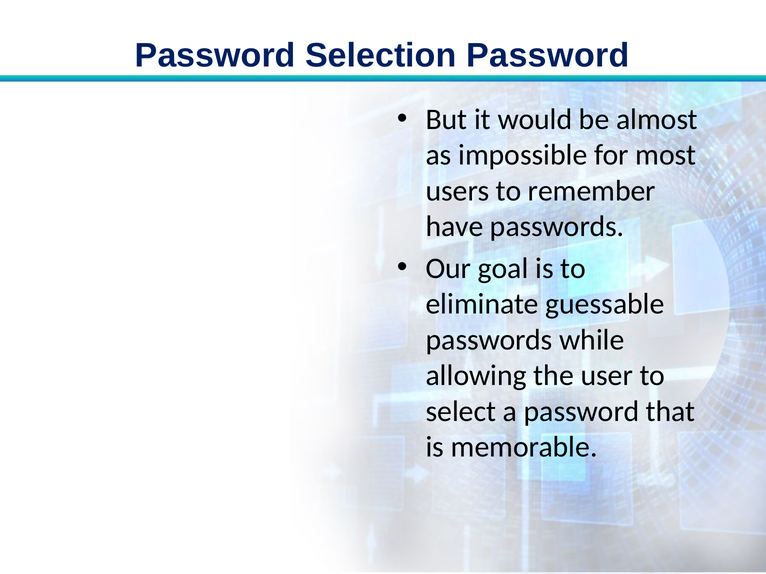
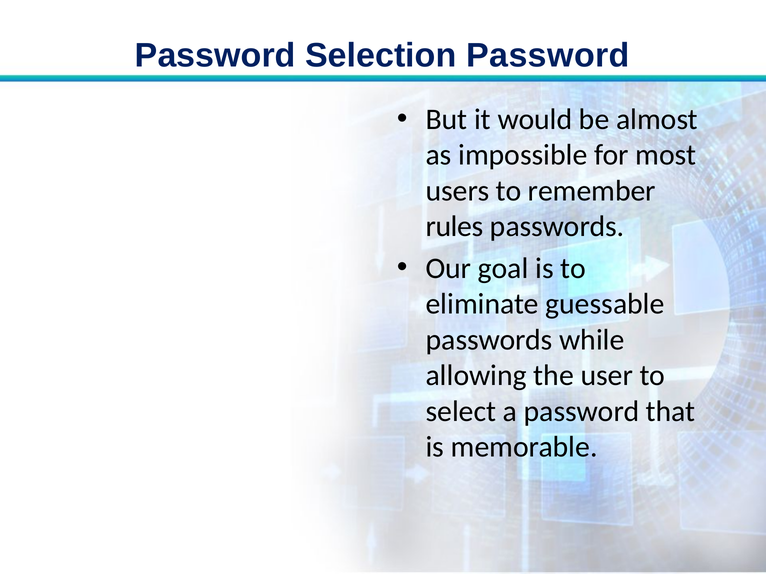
have: have -> rules
